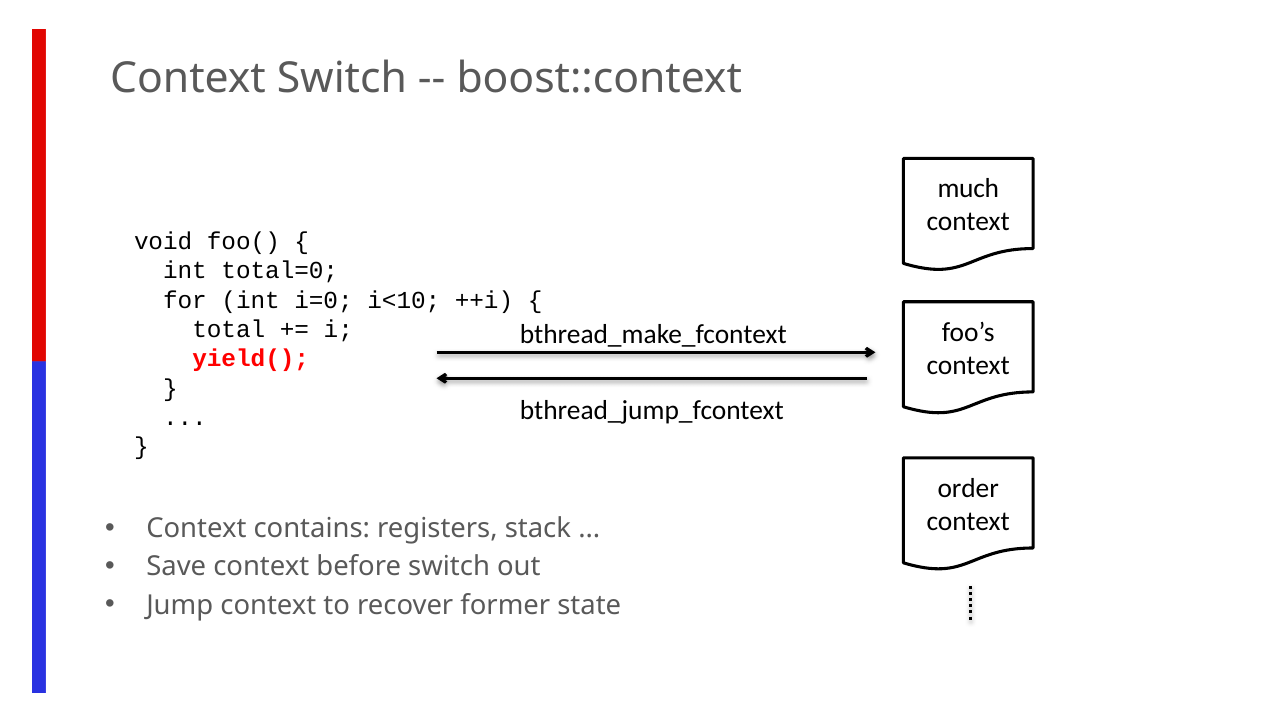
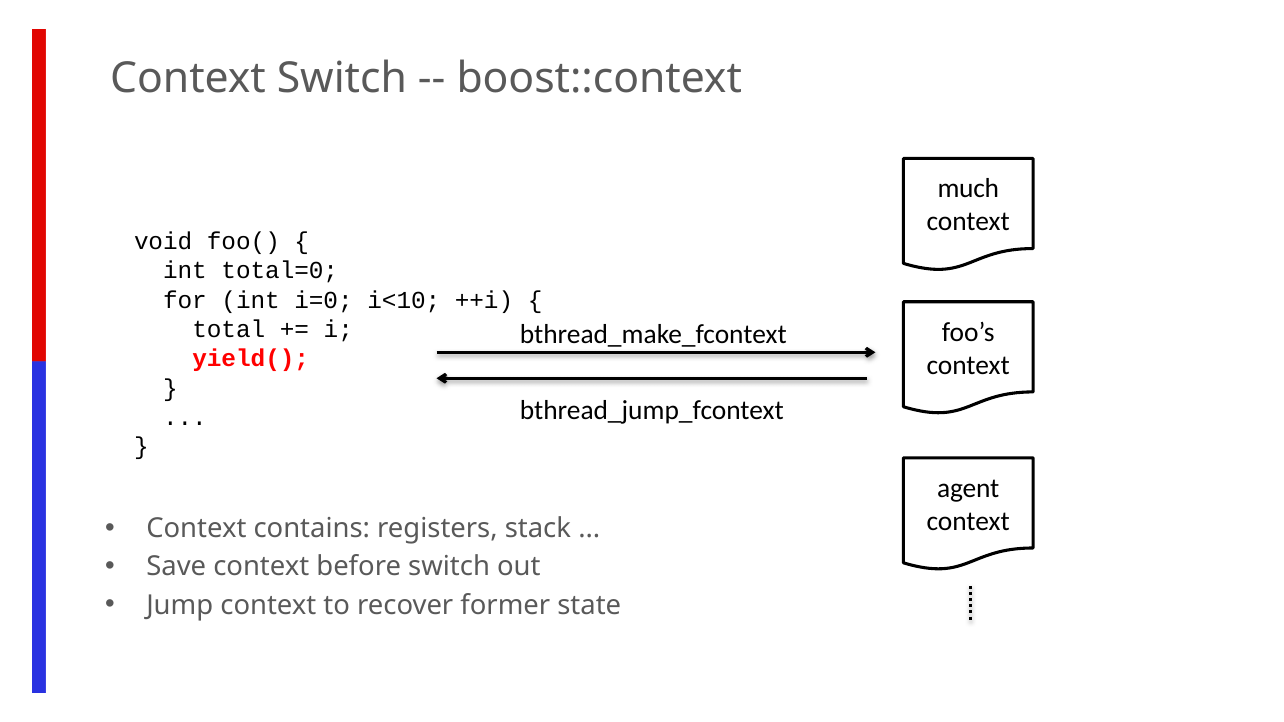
order: order -> agent
